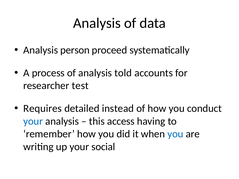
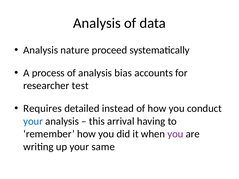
person: person -> nature
told: told -> bias
access: access -> arrival
you at (175, 134) colour: blue -> purple
social: social -> same
